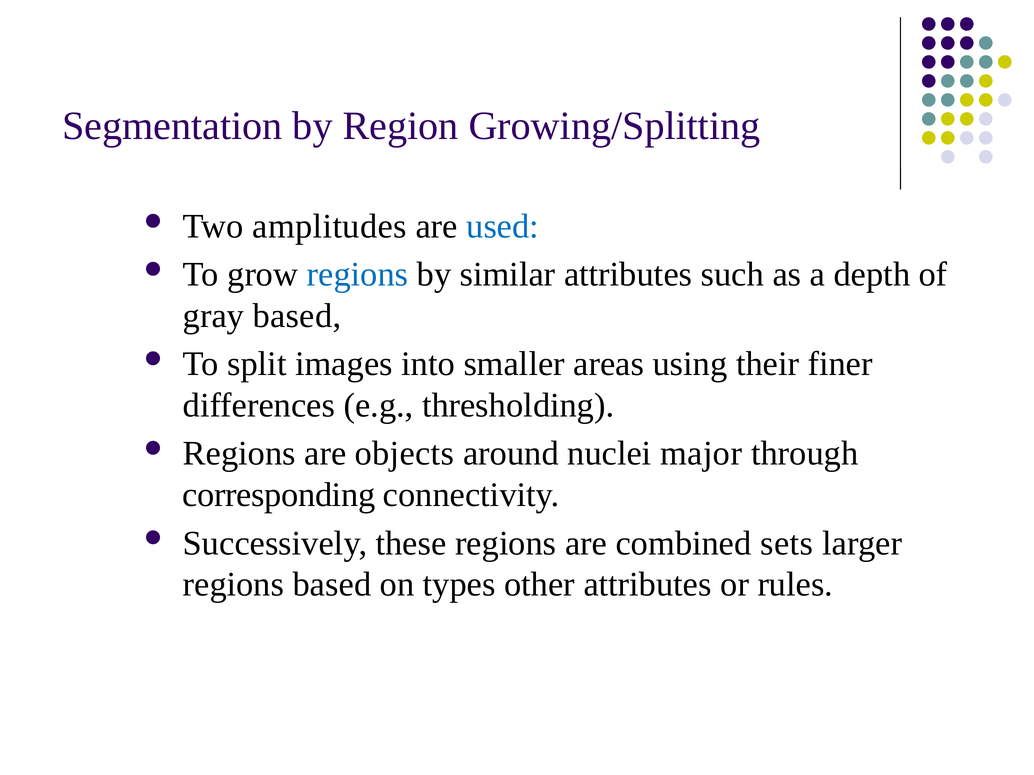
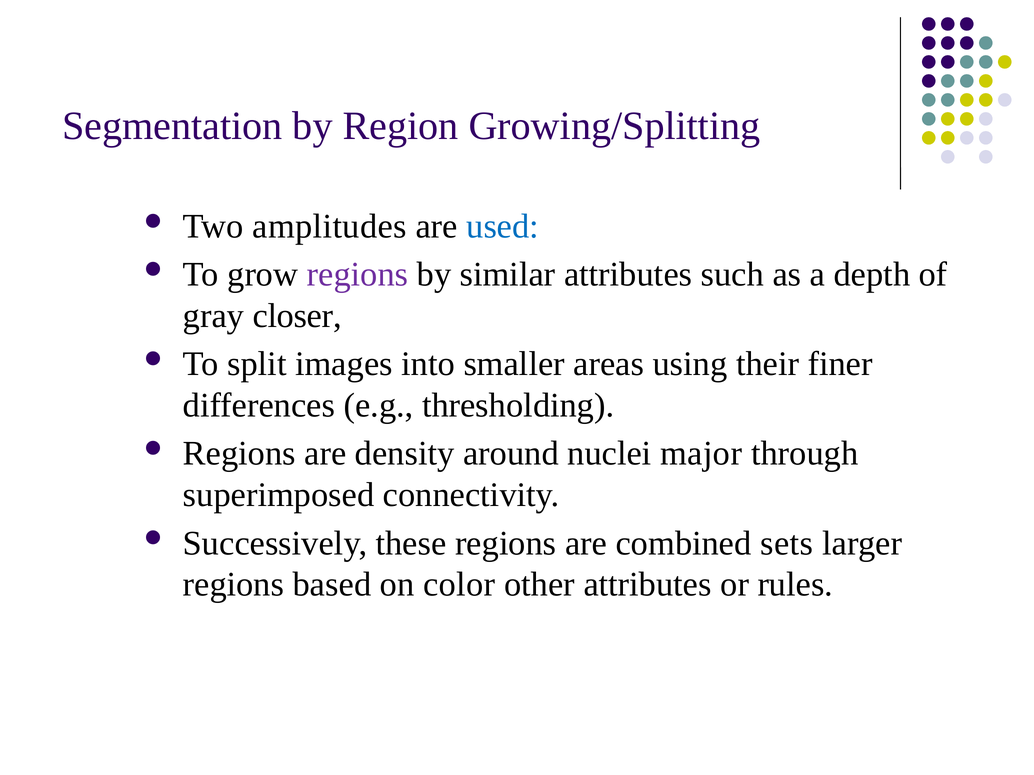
regions at (357, 275) colour: blue -> purple
gray based: based -> closer
objects: objects -> density
corresponding: corresponding -> superimposed
types: types -> color
